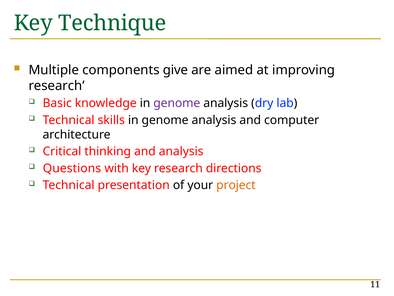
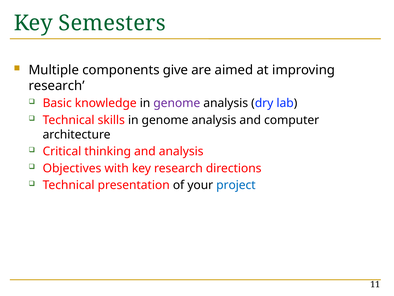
Technique: Technique -> Semesters
Questions: Questions -> Objectives
project colour: orange -> blue
